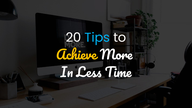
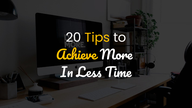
Tips colour: light blue -> yellow
